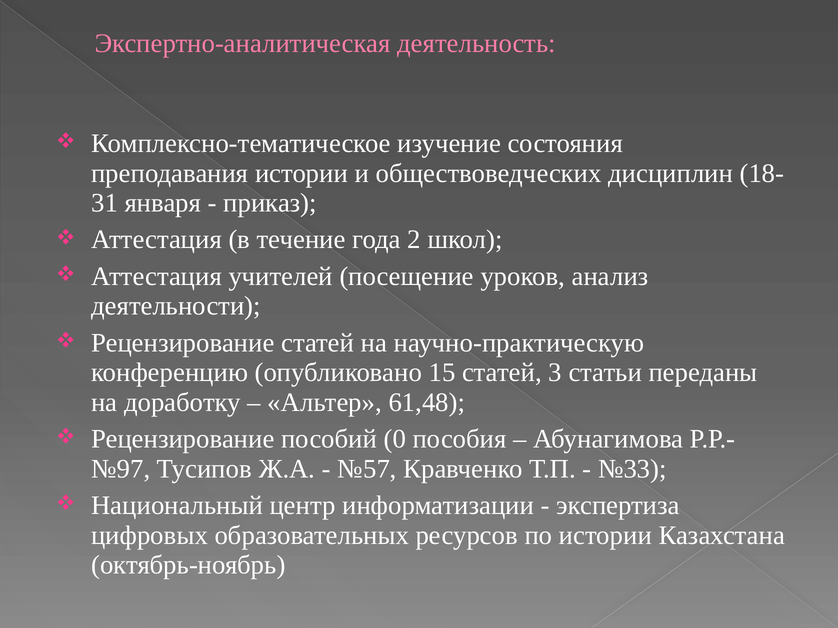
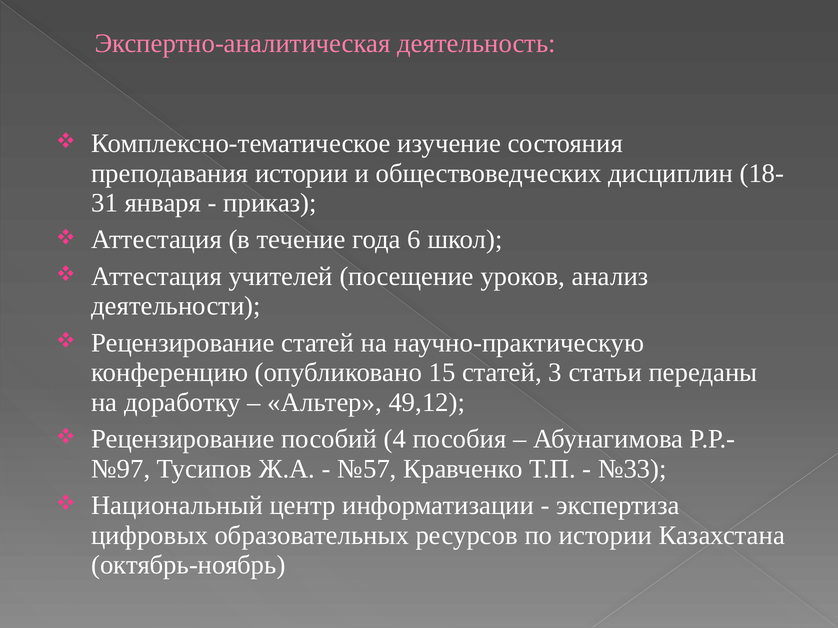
2: 2 -> 6
61,48: 61,48 -> 49,12
0: 0 -> 4
